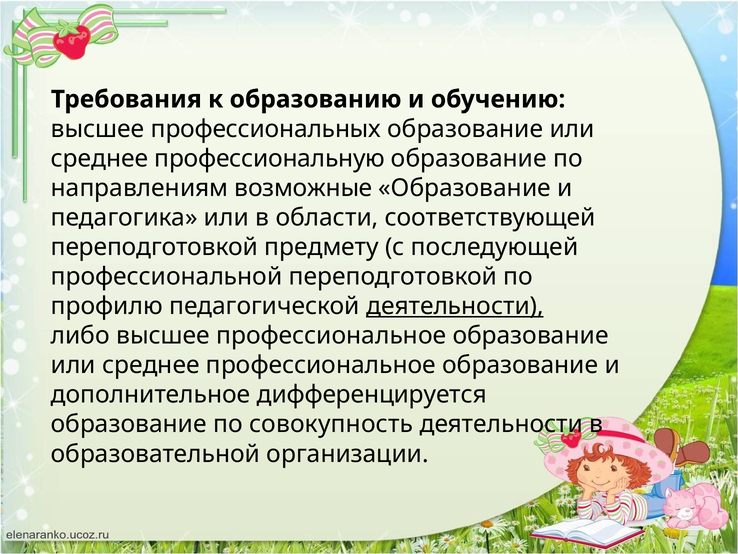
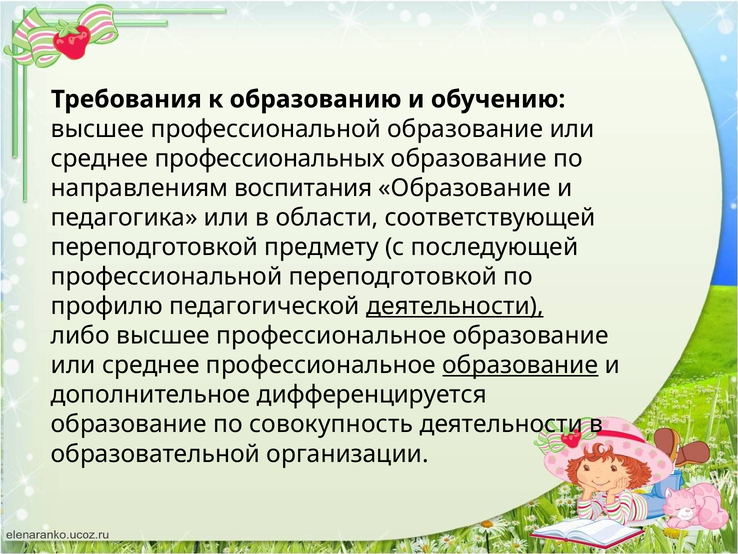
высшее профессиональных: профессиональных -> профессиональной
профессиональную: профессиональную -> профессиональных
возможные: возможные -> воспитания
образование at (520, 365) underline: none -> present
